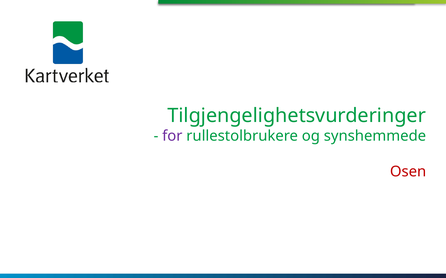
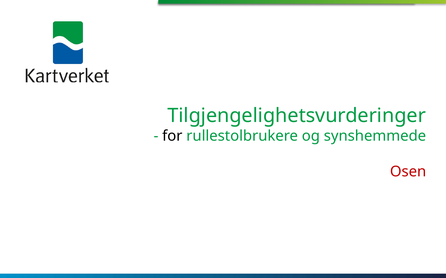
for colour: purple -> black
